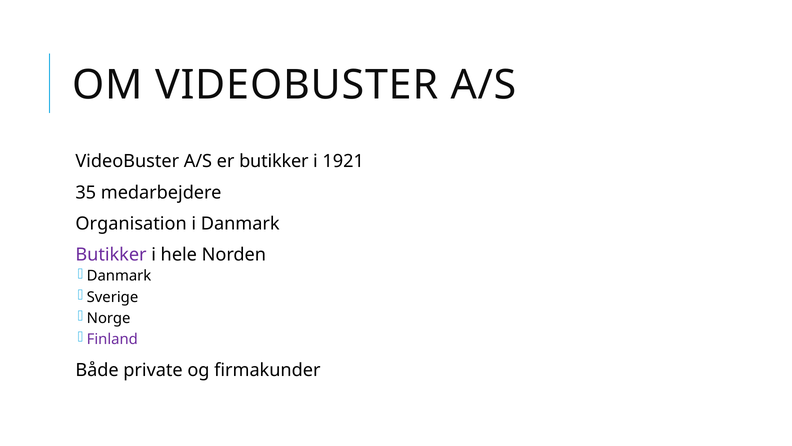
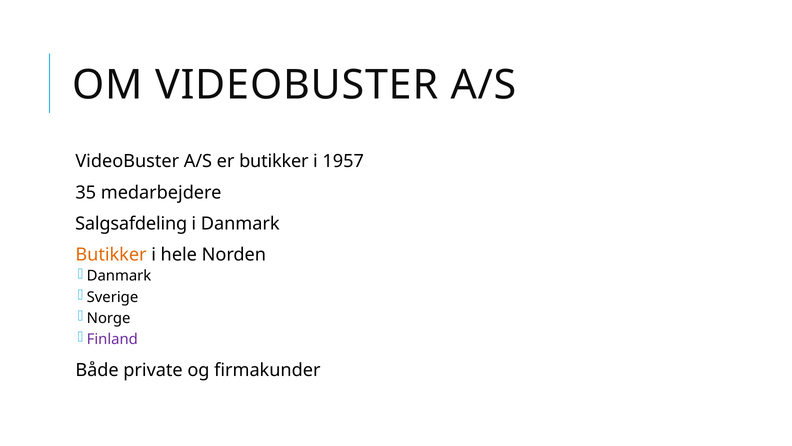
1921: 1921 -> 1957
Organisation: Organisation -> Salgsafdeling
Butikker at (111, 255) colour: purple -> orange
